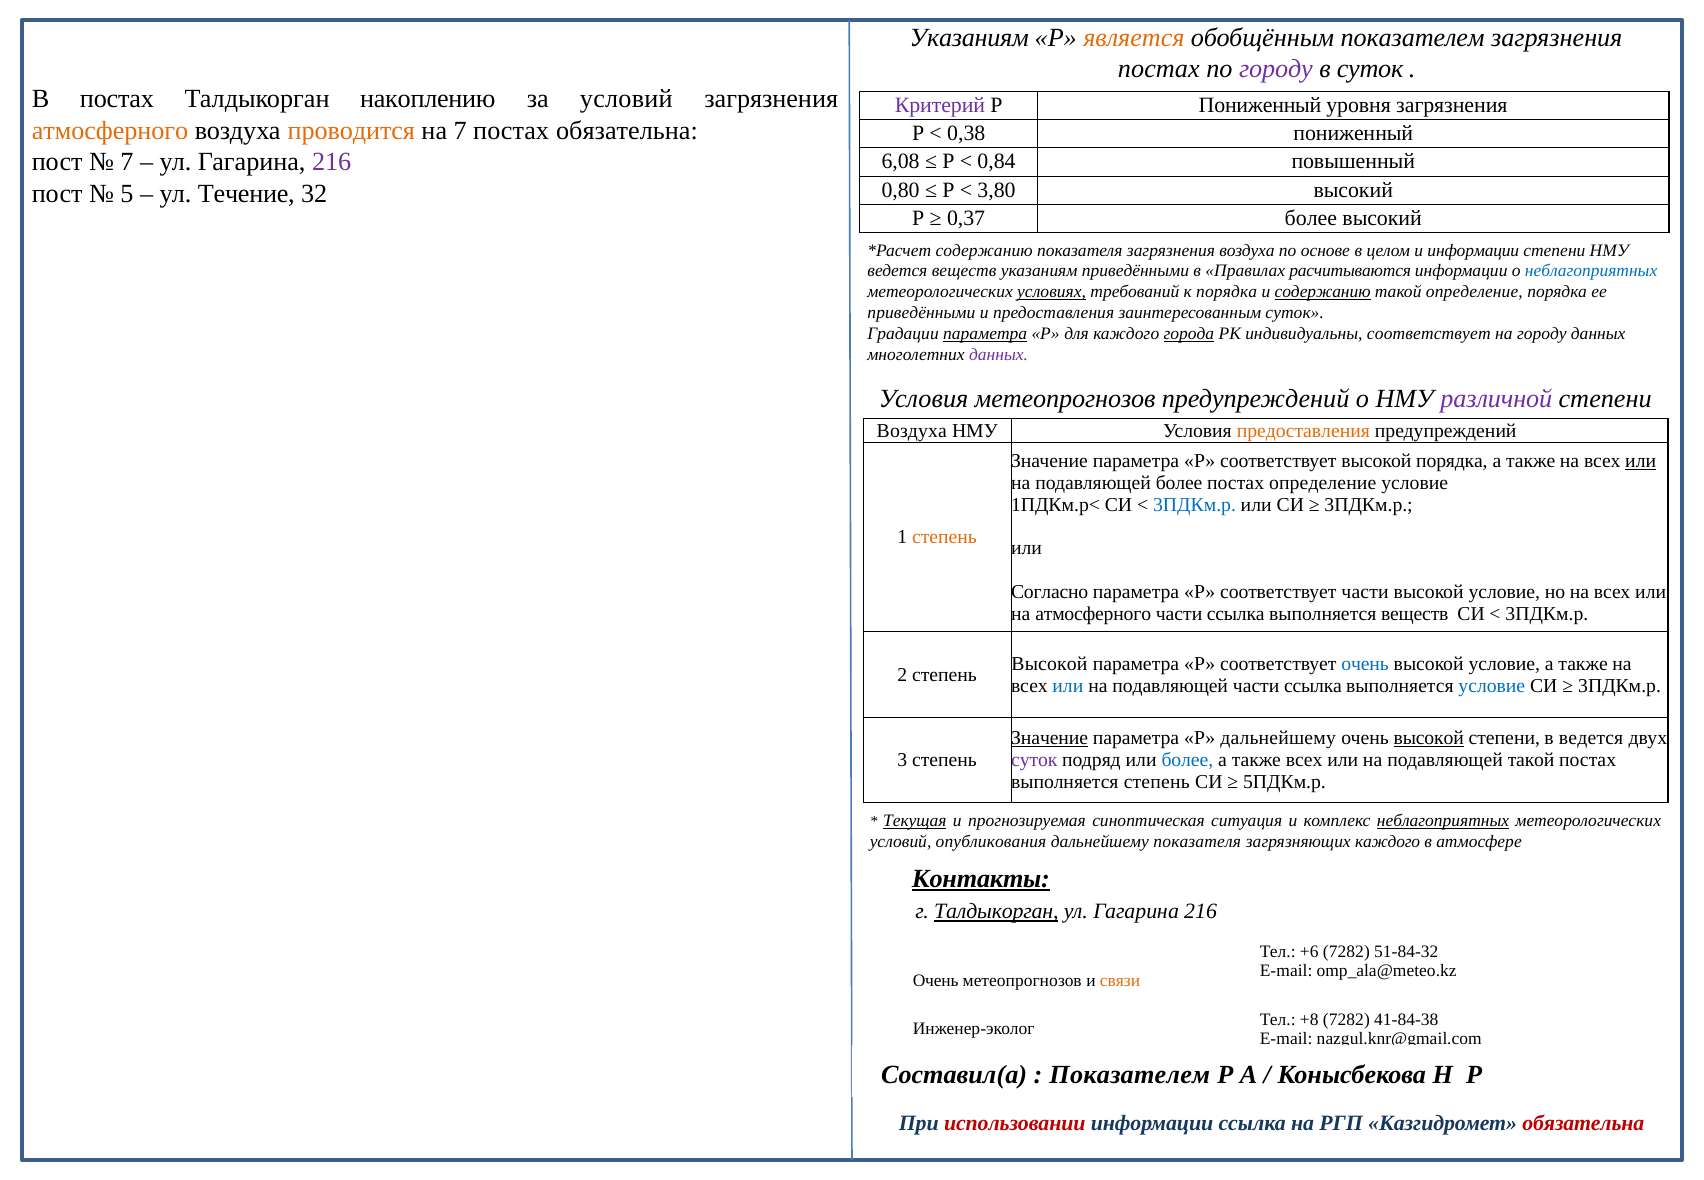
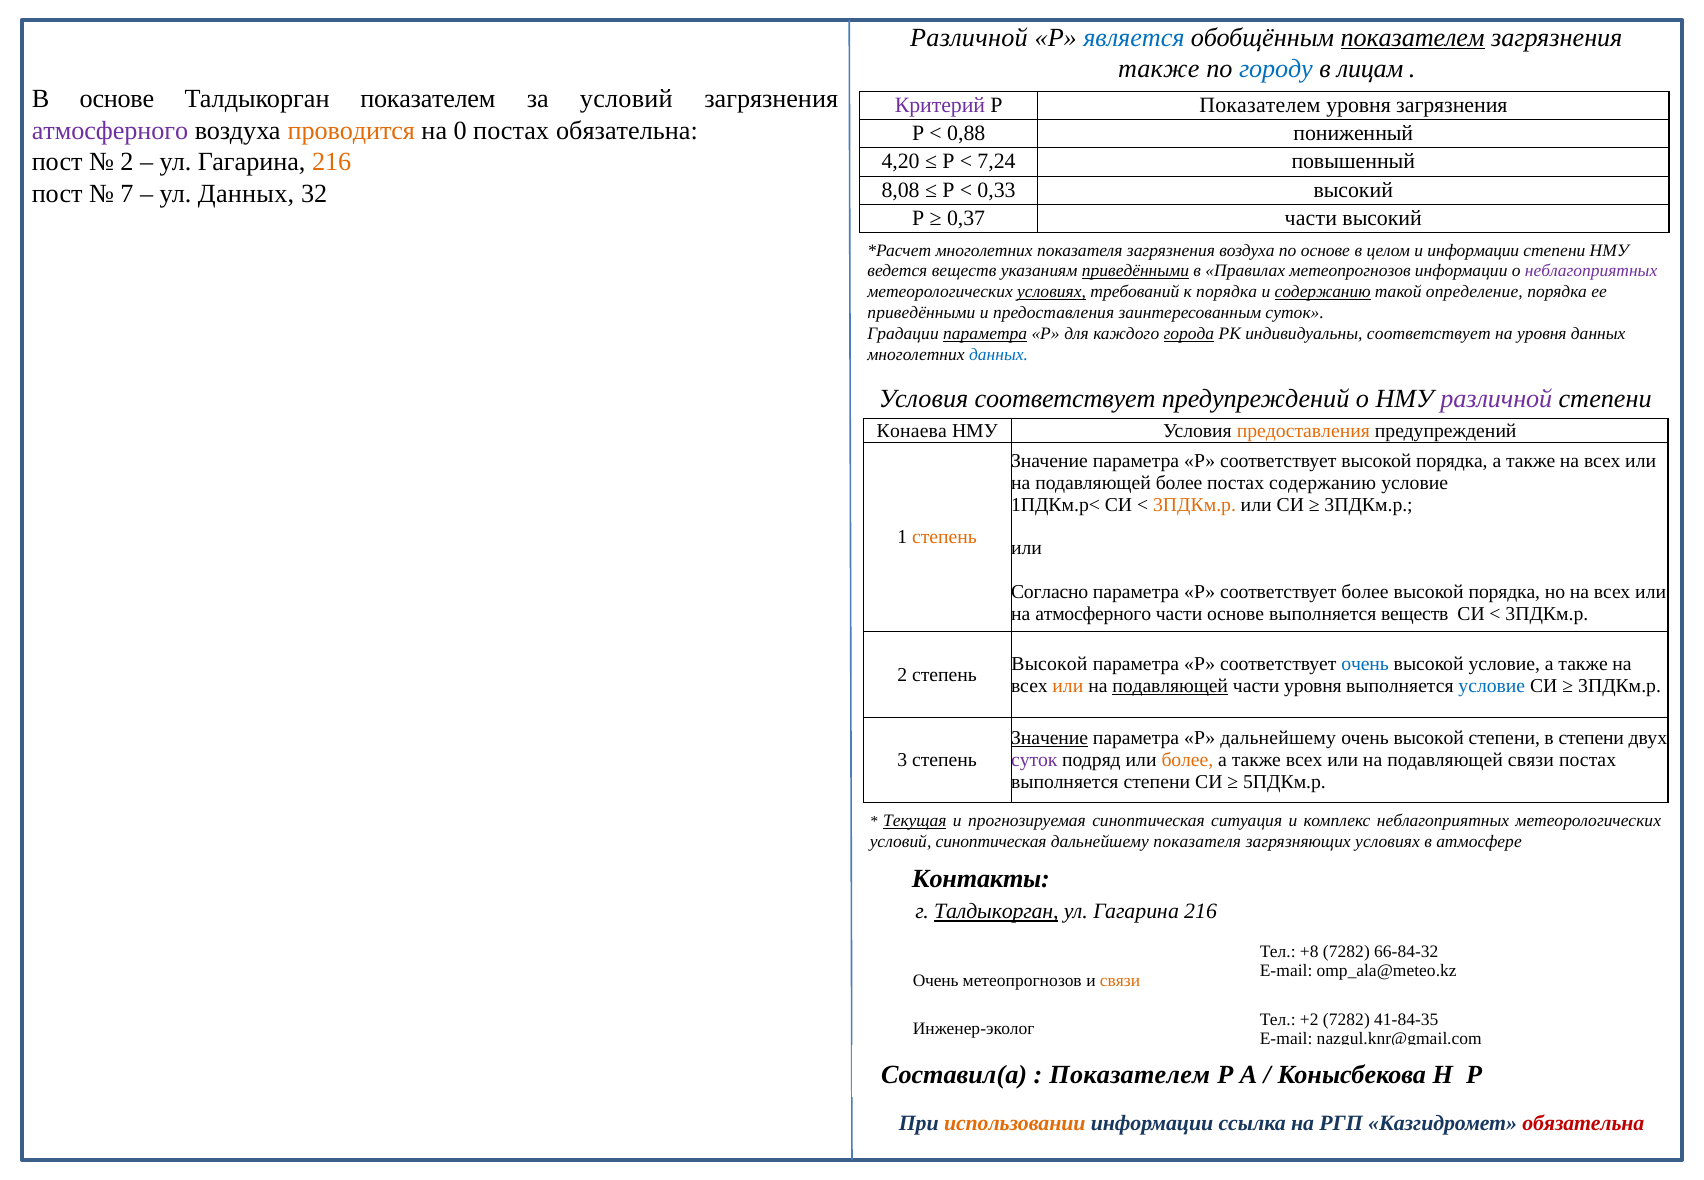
Указаниям at (969, 37): Указаниям -> Различной
является colour: orange -> blue
показателем at (1413, 37) underline: none -> present
постах at (1159, 69): постах -> также
городу at (1276, 69) colour: purple -> blue
в суток: суток -> лицам
В постах: постах -> основе
Талдыкорган накоплению: накоплению -> показателем
Р Пониженный: Пониженный -> Показателем
атмосферного at (110, 130) colour: orange -> purple
на 7: 7 -> 0
0,38: 0,38 -> 0,88
7 at (127, 162): 7 -> 2
216 at (332, 162) colour: purple -> orange
6,08: 6,08 -> 4,20
0,84: 0,84 -> 7,24
0,80: 0,80 -> 8,08
3,80: 3,80 -> 0,33
5: 5 -> 7
ул Течение: Течение -> Данных
0,37 более: более -> части
содержанию at (984, 250): содержанию -> многолетних
приведёнными at (1136, 271) underline: none -> present
Правилах расчитываются: расчитываются -> метеопрогнозов
неблагоприятных at (1591, 271) colour: blue -> purple
на городу: городу -> уровня
данных at (999, 355) colour: purple -> blue
Условия метеопрогнозов: метеопрогнозов -> соответствует
Воздуха at (912, 431): Воздуха -> Конаева
или at (1641, 461) underline: present -> none
постах определение: определение -> содержанию
3ПДКм.р at (1195, 505) colour: blue -> orange
соответствует части: части -> более
условие at (1504, 592): условие -> порядка
ссылка at (1236, 614): ссылка -> основе
или at (1068, 685) colour: blue -> orange
подавляющей at (1170, 685) underline: none -> present
ссылка at (1313, 685): ссылка -> уровня
высокой at (1429, 738) underline: present -> none
в ведется: ведется -> степени
более at (1187, 760) colour: blue -> orange
подавляющей такой: такой -> связи
выполняется степень: степень -> степени
неблагоприятных at (1443, 821) underline: present -> none
условий опубликования: опубликования -> синоптическая
загрязняющих каждого: каждого -> условиях
Контакты underline: present -> none
+6: +6 -> +8
51-84-32: 51-84-32 -> 66-84-32
+8: +8 -> +2
41-84-38: 41-84-38 -> 41-84-35
использовании colour: red -> orange
